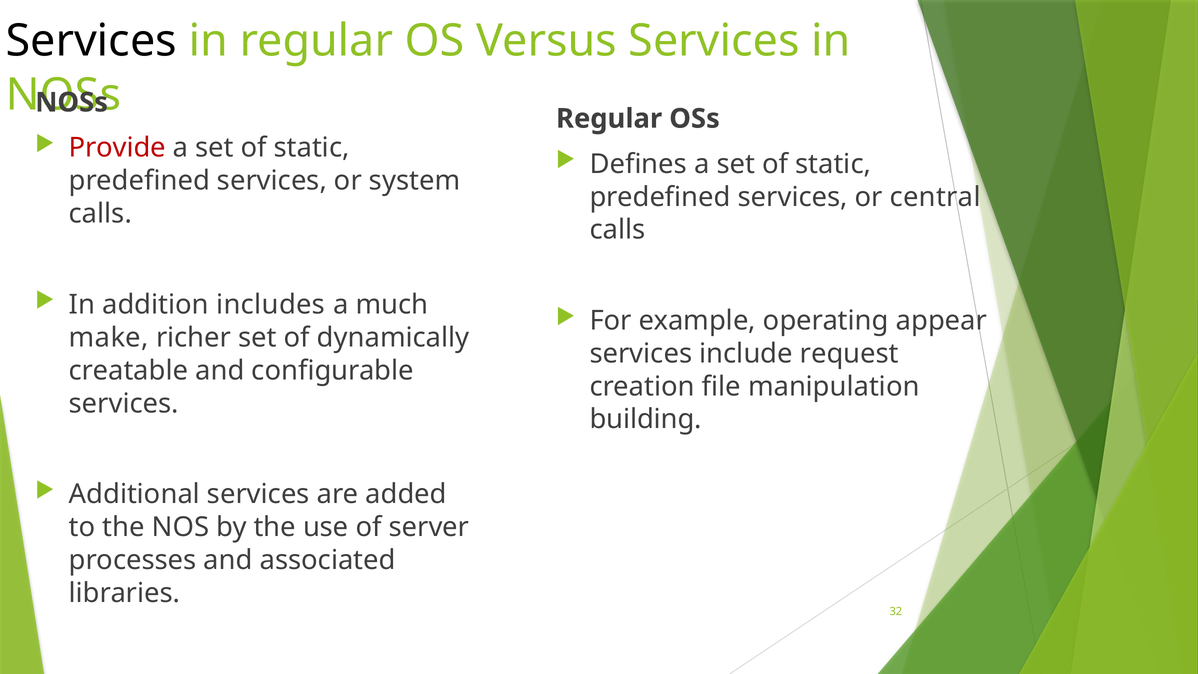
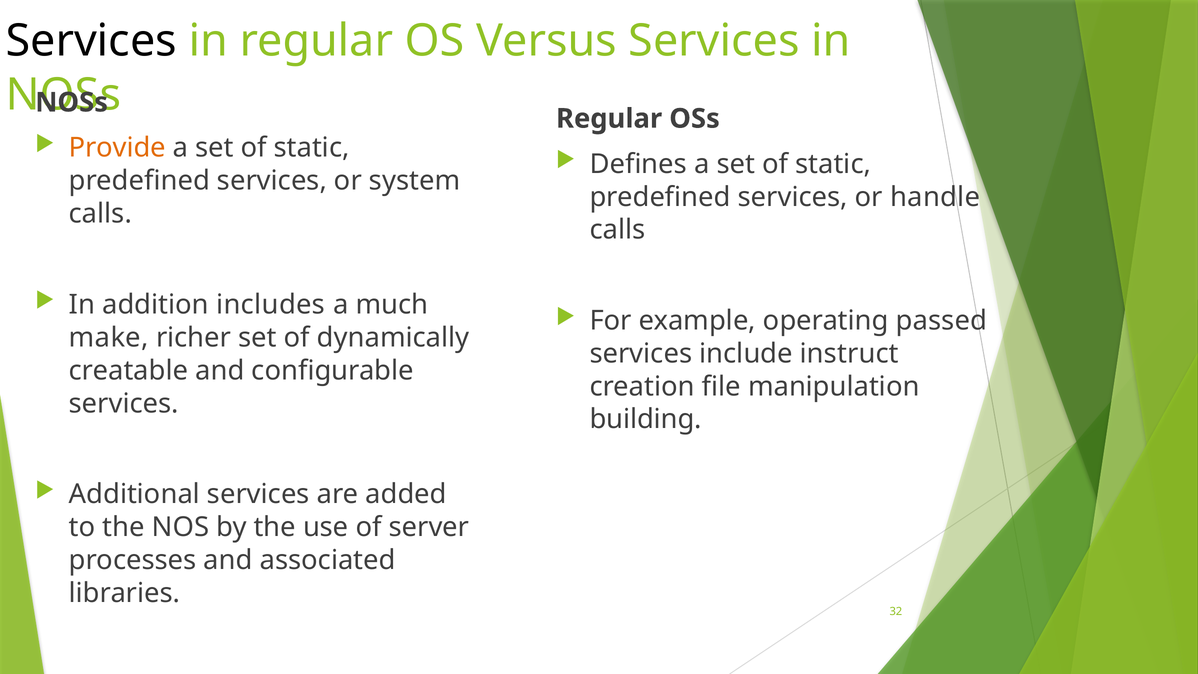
Provide colour: red -> orange
central: central -> handle
appear: appear -> passed
request: request -> instruct
